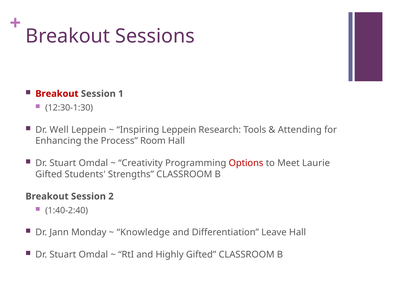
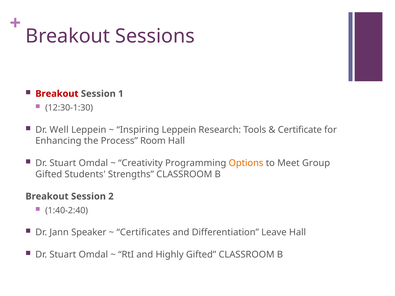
Attending: Attending -> Certificate
Options colour: red -> orange
Laurie: Laurie -> Group
Monday: Monday -> Speaker
Knowledge: Knowledge -> Certificates
